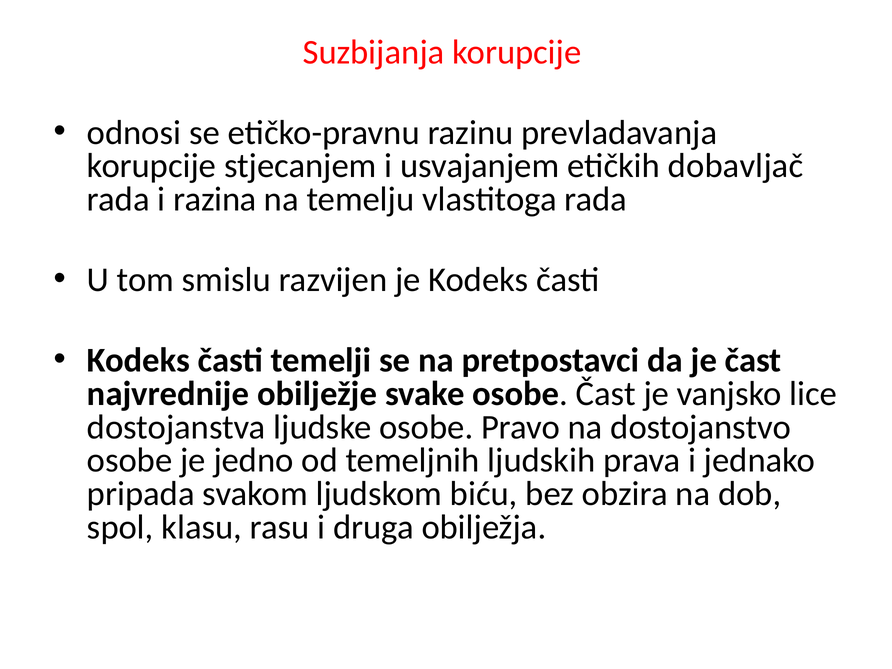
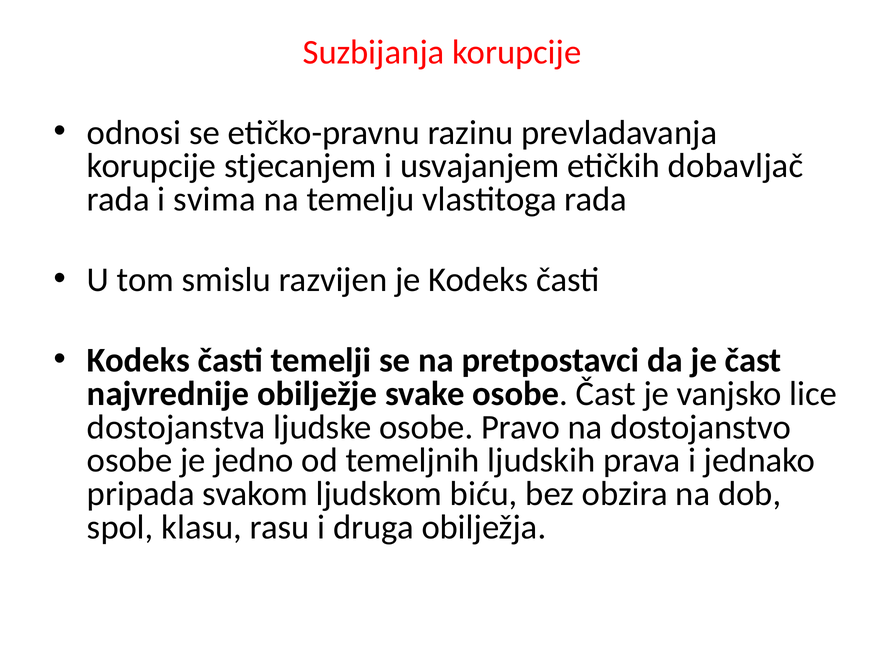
razina: razina -> svima
